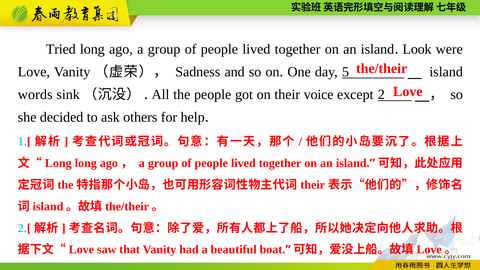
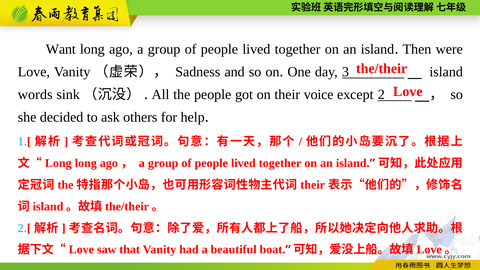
Tried: Tried -> Want
Look: Look -> Then
5: 5 -> 3
